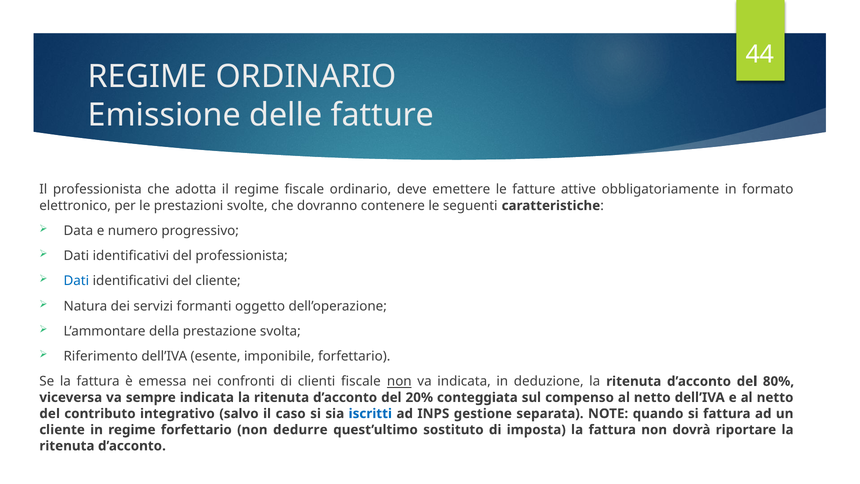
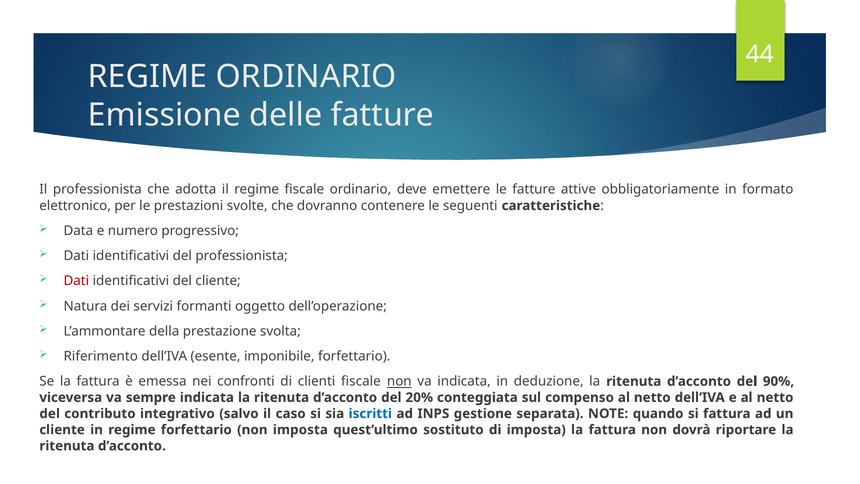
Dati at (76, 281) colour: blue -> red
80%: 80% -> 90%
non dedurre: dedurre -> imposta
